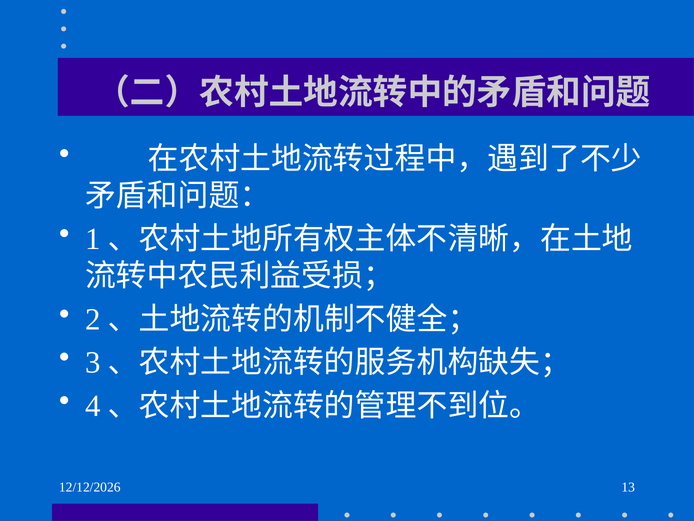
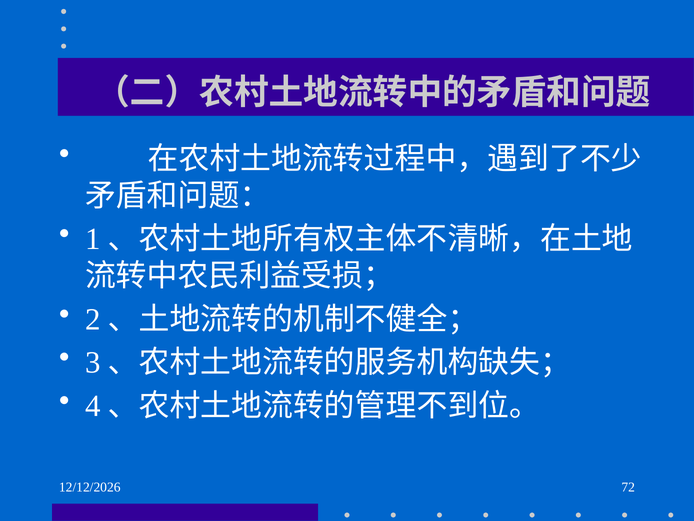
13: 13 -> 72
